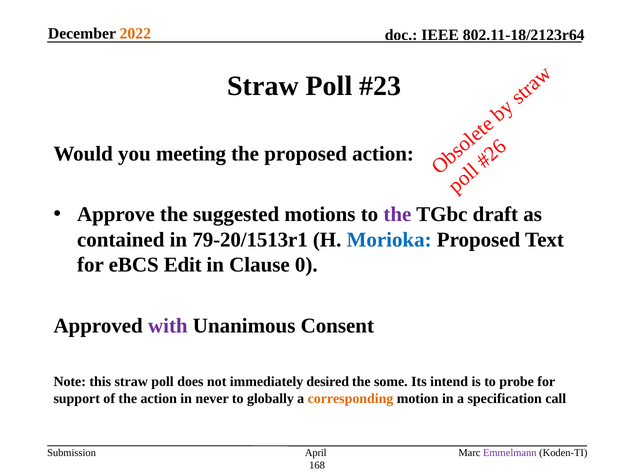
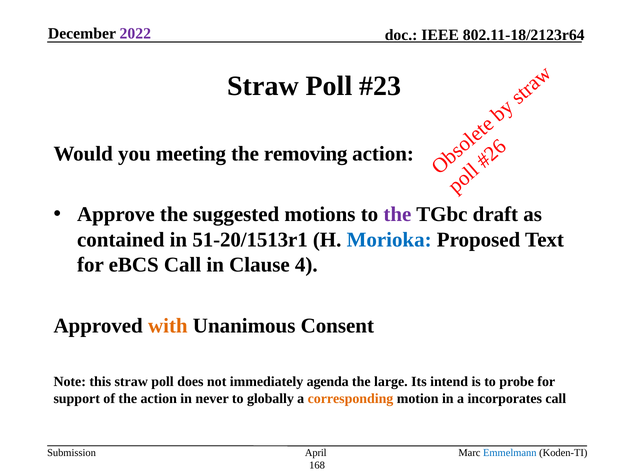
2022 colour: orange -> purple
the proposed: proposed -> removing
79-20/1513r1: 79-20/1513r1 -> 51-20/1513r1
eBCS Edit: Edit -> Call
0: 0 -> 4
with colour: purple -> orange
desired: desired -> agenda
some: some -> large
specification: specification -> incorporates
Emmelmann colour: purple -> blue
